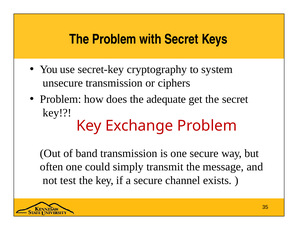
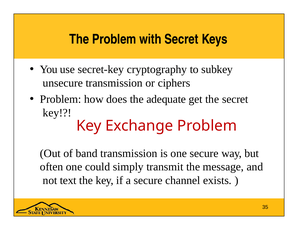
system: system -> subkey
test: test -> text
